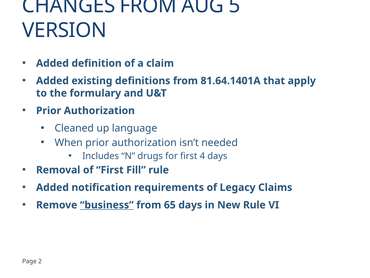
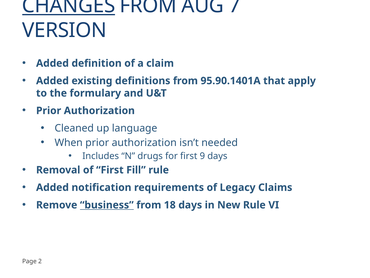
CHANGES underline: none -> present
5: 5 -> 7
81.64.1401A: 81.64.1401A -> 95.90.1401A
4: 4 -> 9
65: 65 -> 18
